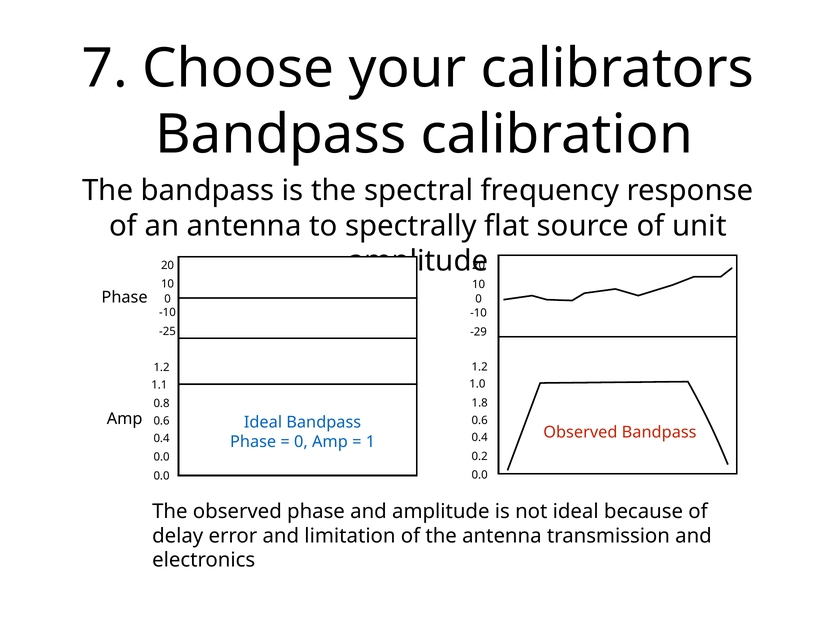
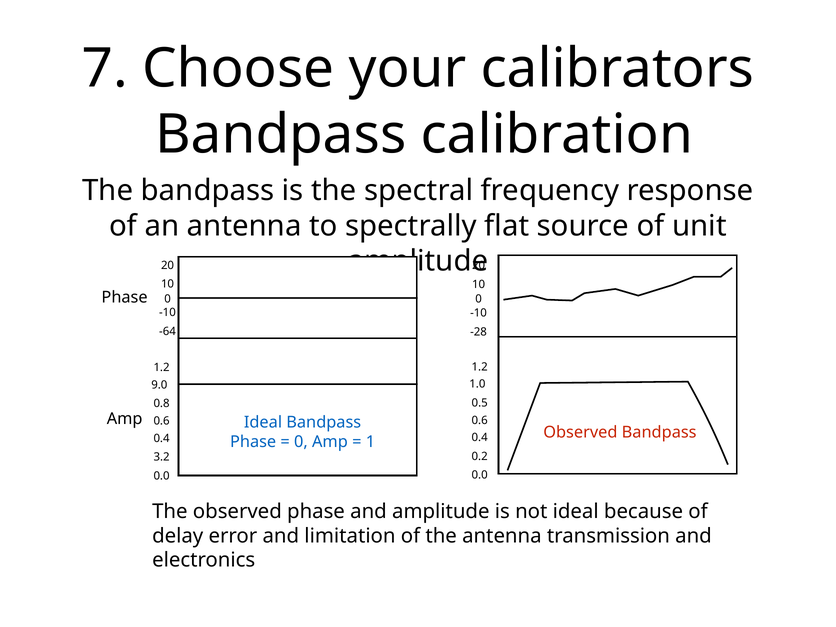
-25: -25 -> -64
-29: -29 -> -28
1.1: 1.1 -> 9.0
1.8: 1.8 -> 0.5
0.0 at (162, 457): 0.0 -> 3.2
